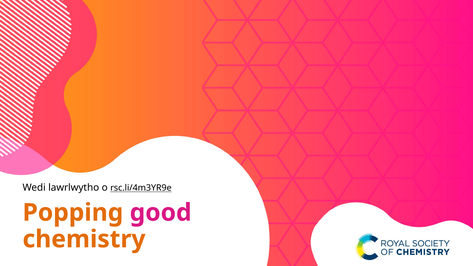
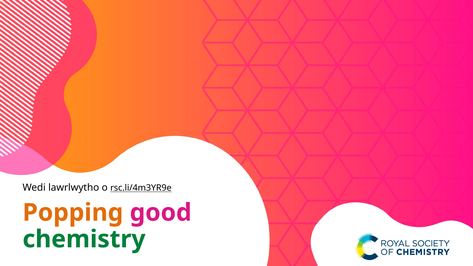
chemistry colour: orange -> green
